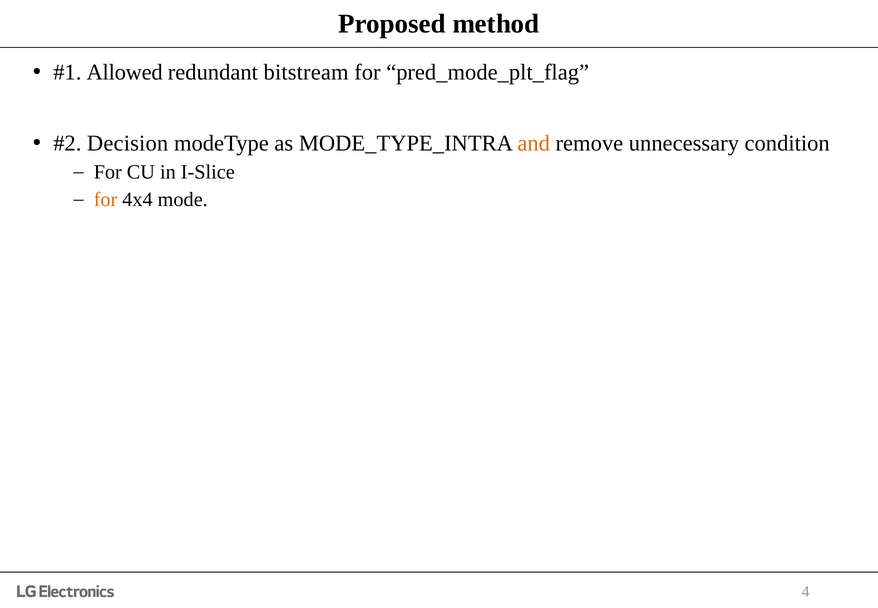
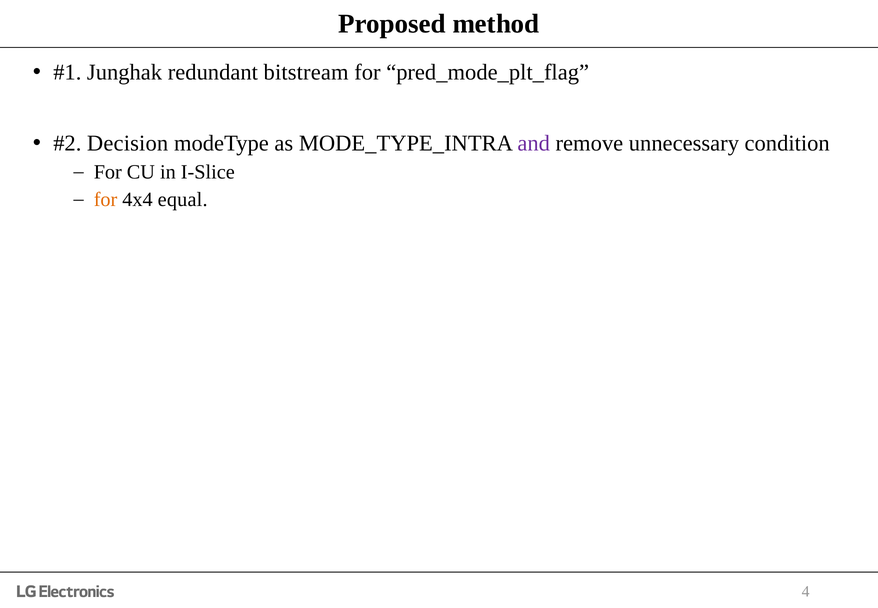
Allowed: Allowed -> Junghak
and colour: orange -> purple
mode: mode -> equal
